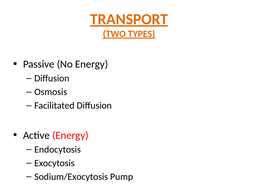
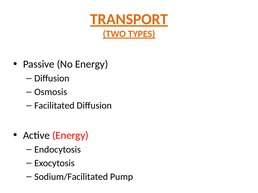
Sodium/Exocytosis: Sodium/Exocytosis -> Sodium/Facilitated
